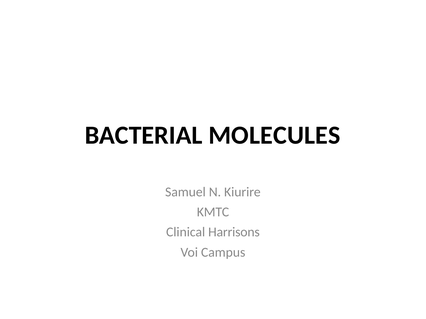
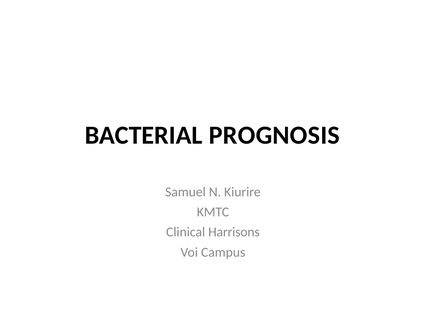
MOLECULES: MOLECULES -> PROGNOSIS
